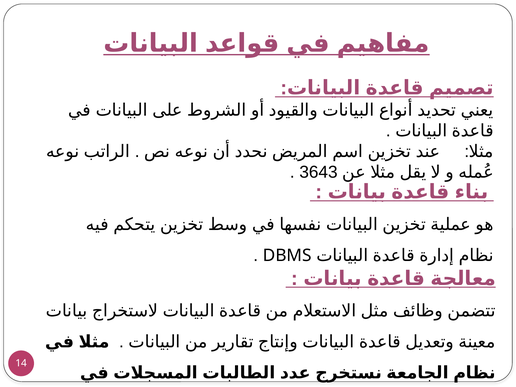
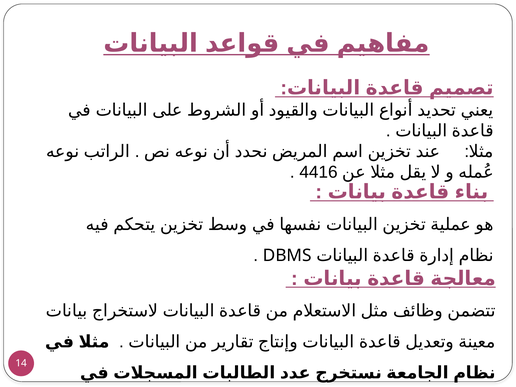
3643: 3643 -> 4416
